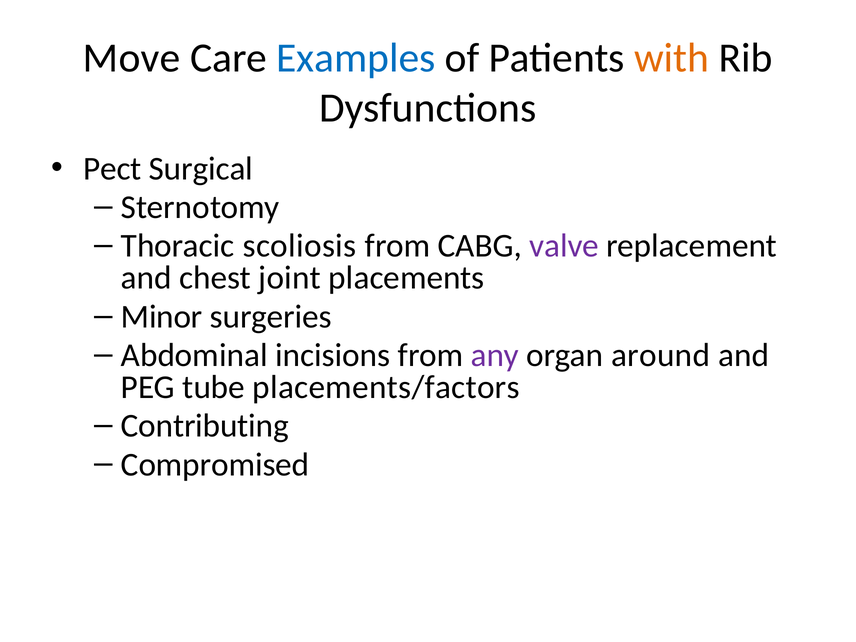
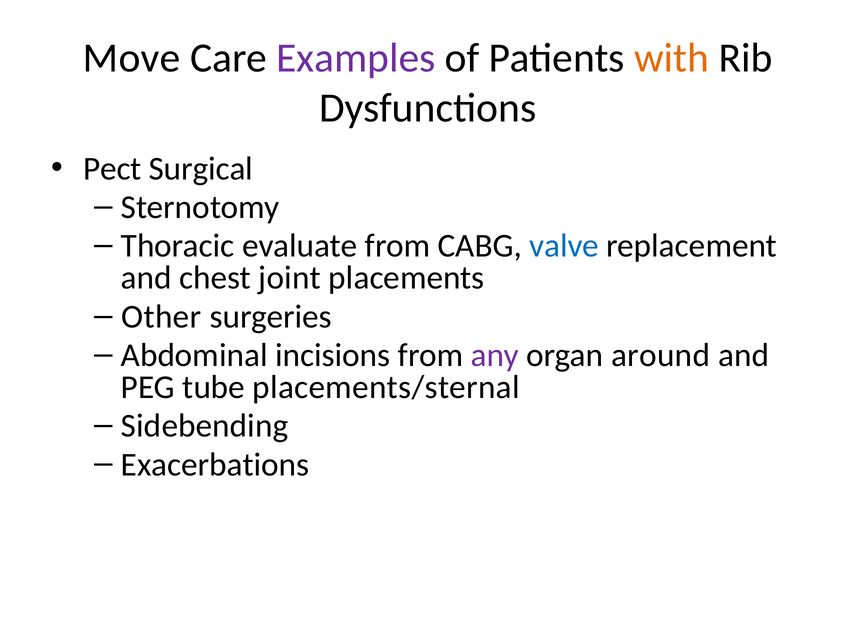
Examples colour: blue -> purple
scoliosis: scoliosis -> evaluate
valve colour: purple -> blue
Minor: Minor -> Other
placements/factors: placements/factors -> placements/sternal
Contributing: Contributing -> Sidebending
Compromised: Compromised -> Exacerbations
